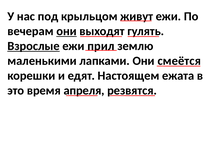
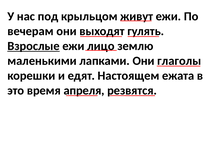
они at (66, 31) underline: present -> none
прил: прил -> лицо
смеётся: смеётся -> глаголы
